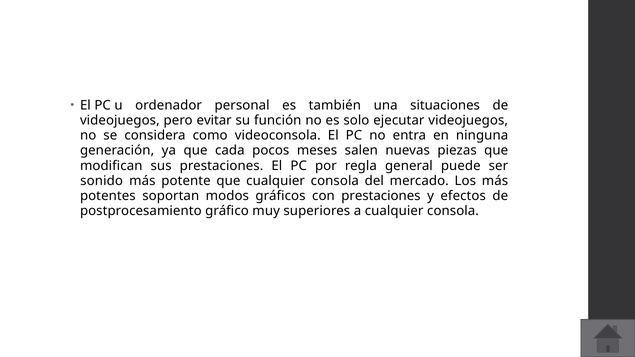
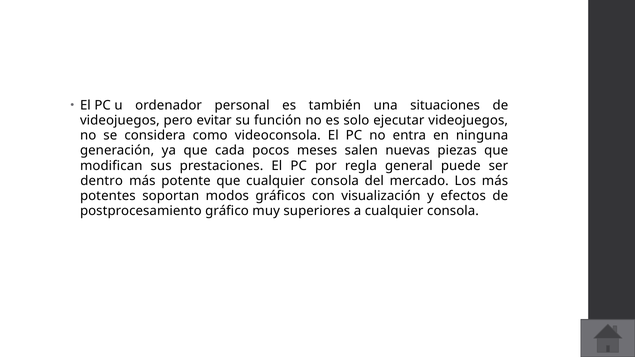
sonido: sonido -> dentro
con prestaciones: prestaciones -> visualización
